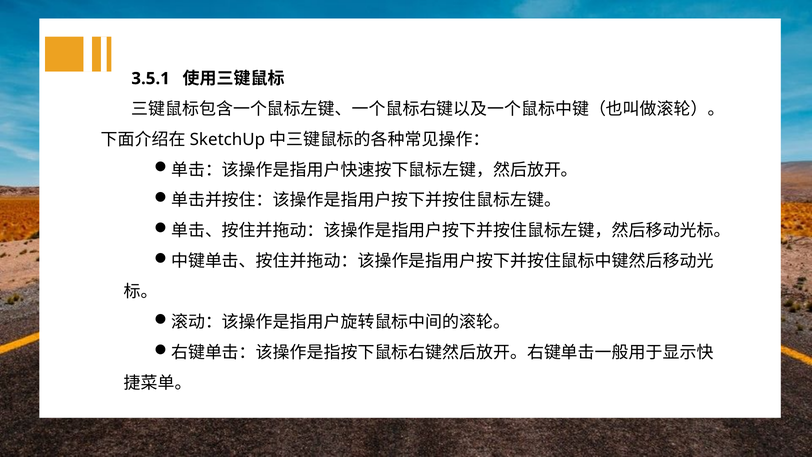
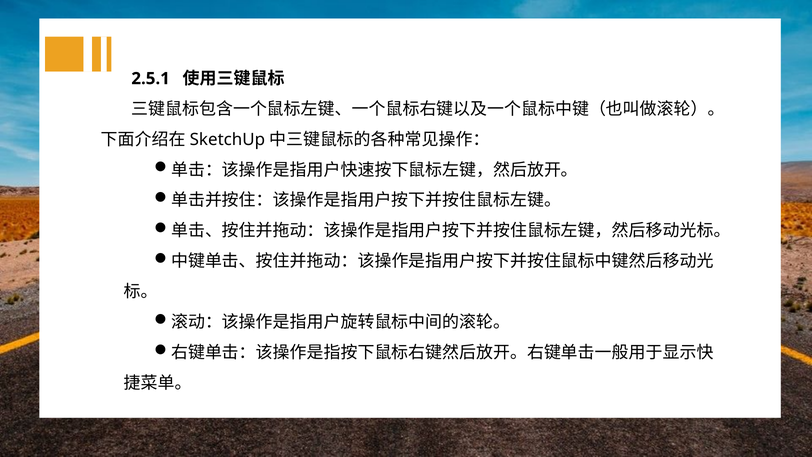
3.5.1: 3.5.1 -> 2.5.1
